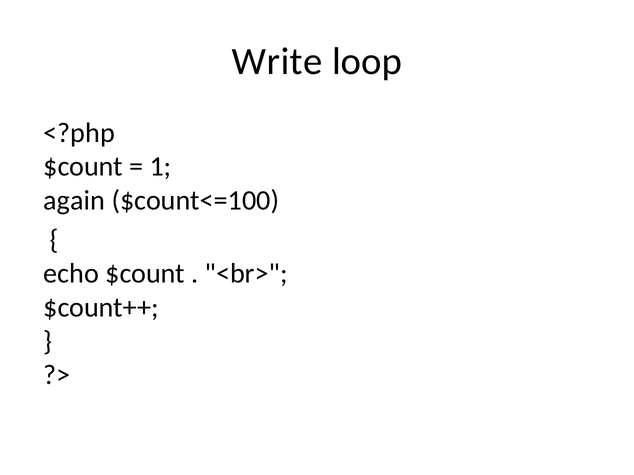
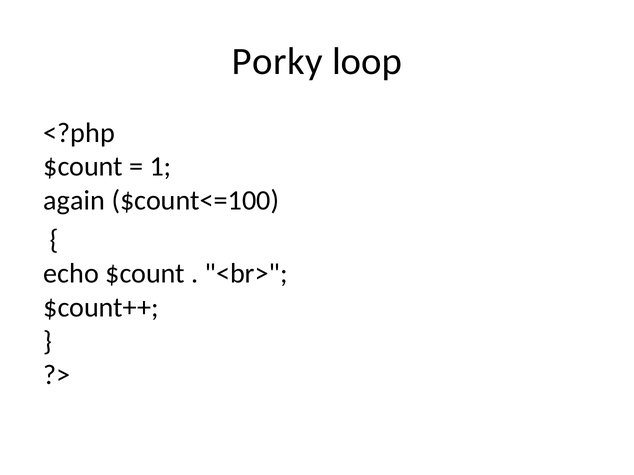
Write: Write -> Porky
